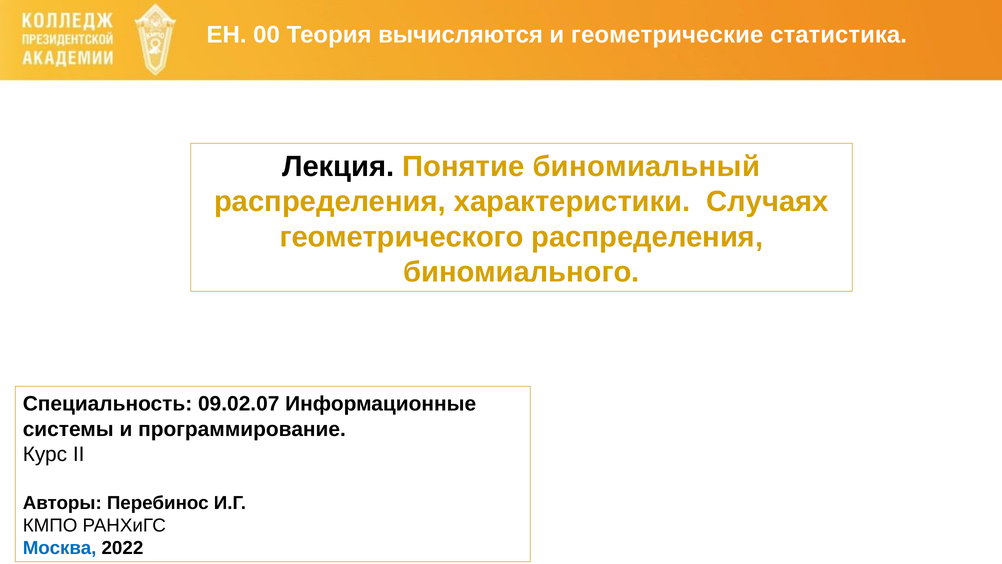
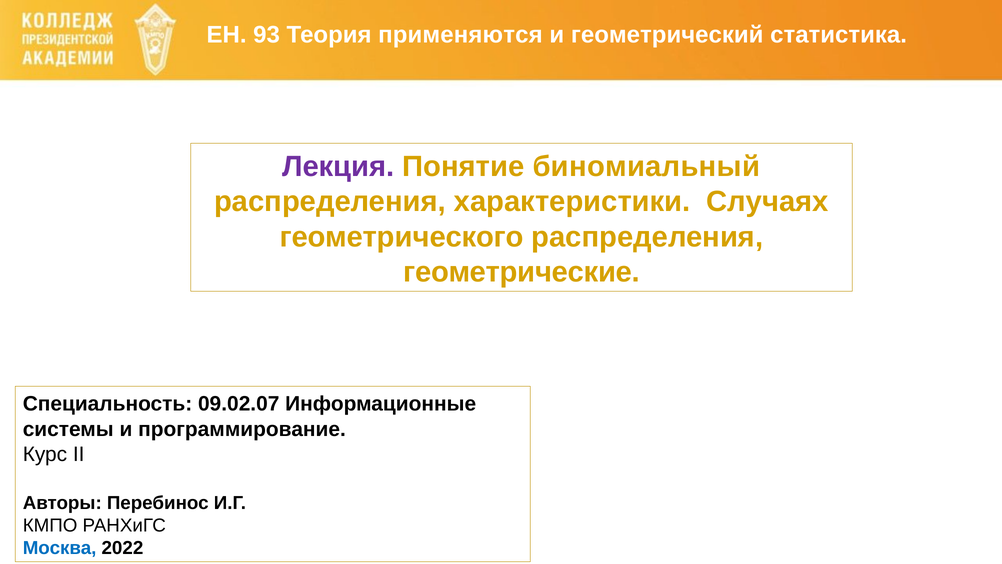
00: 00 -> 93
вычисляются: вычисляются -> применяются
геометрические: геометрические -> геометрический
Лекция colour: black -> purple
биномиального: биномиального -> геометрические
